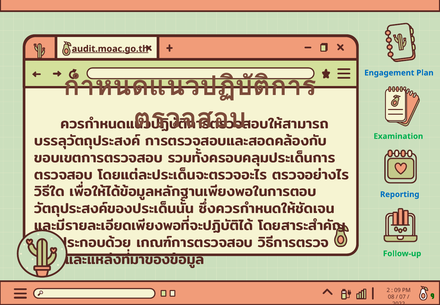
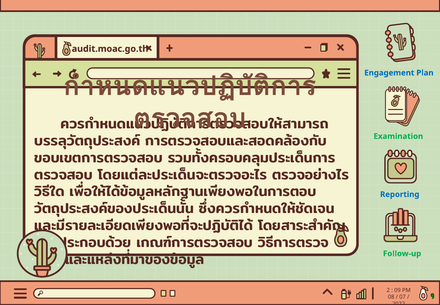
audit.moac.go.th underline: present -> none
